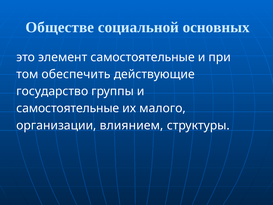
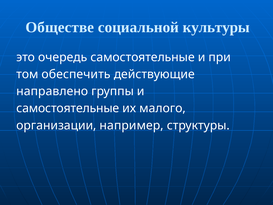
основных: основных -> культуры
элемент: элемент -> очередь
государство: государство -> направлено
влиянием: влиянием -> например
